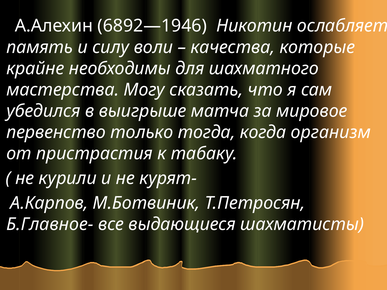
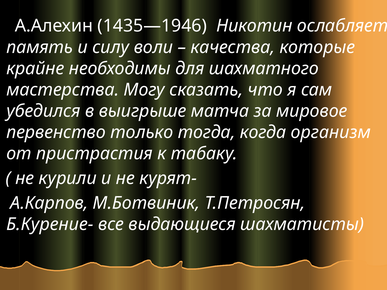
6892—1946: 6892—1946 -> 1435—1946
Б.Главное-: Б.Главное- -> Б.Курение-
